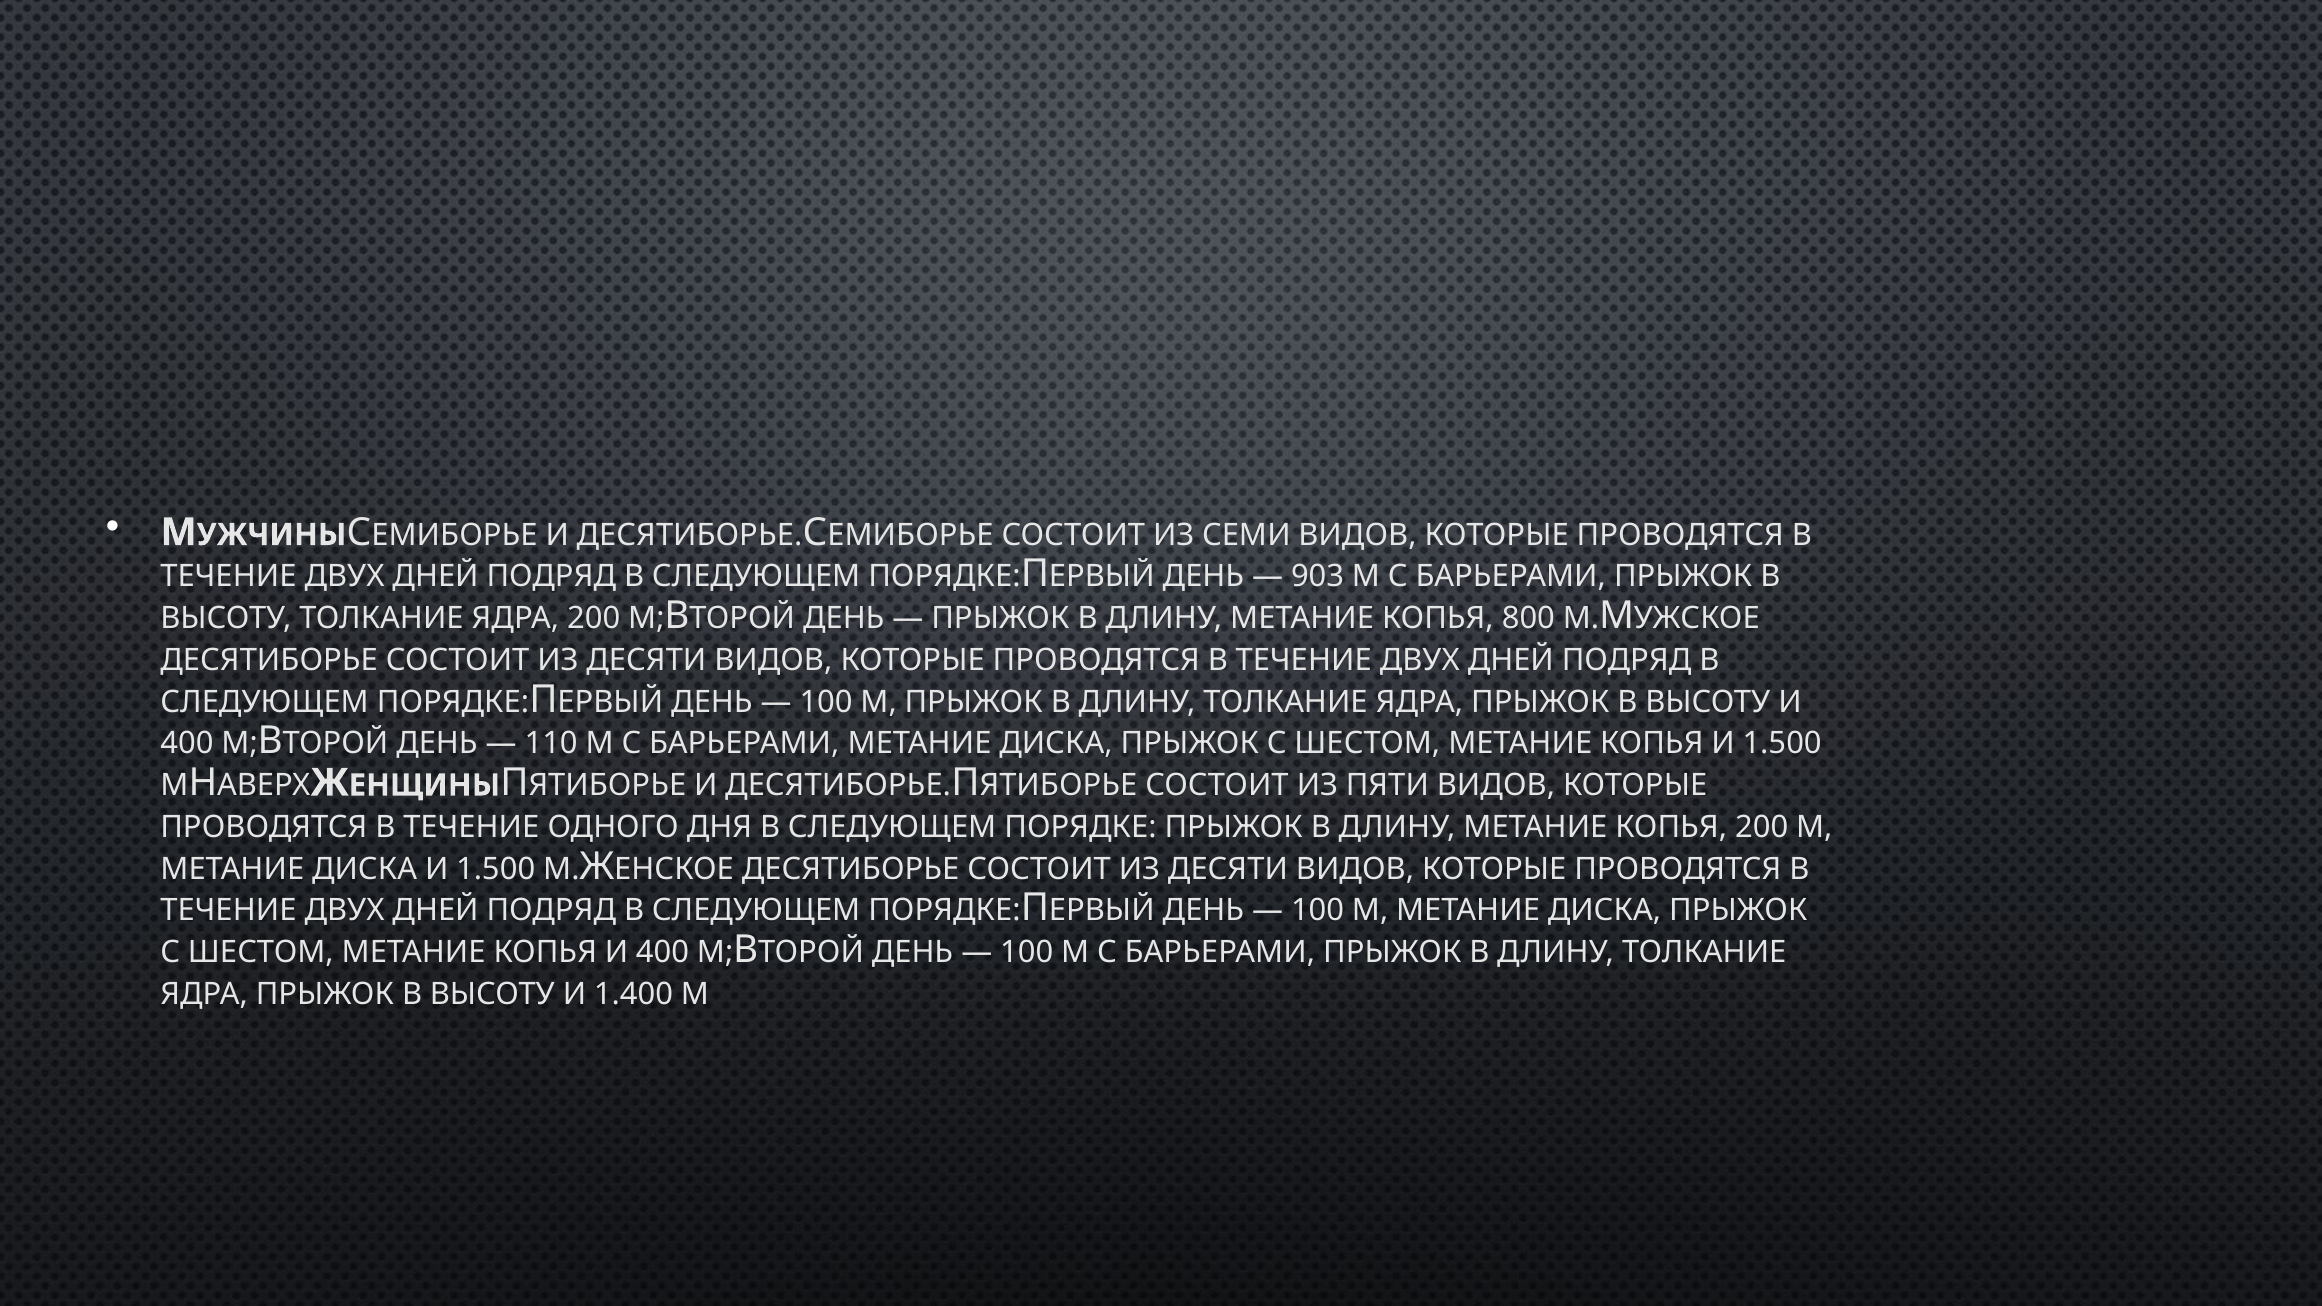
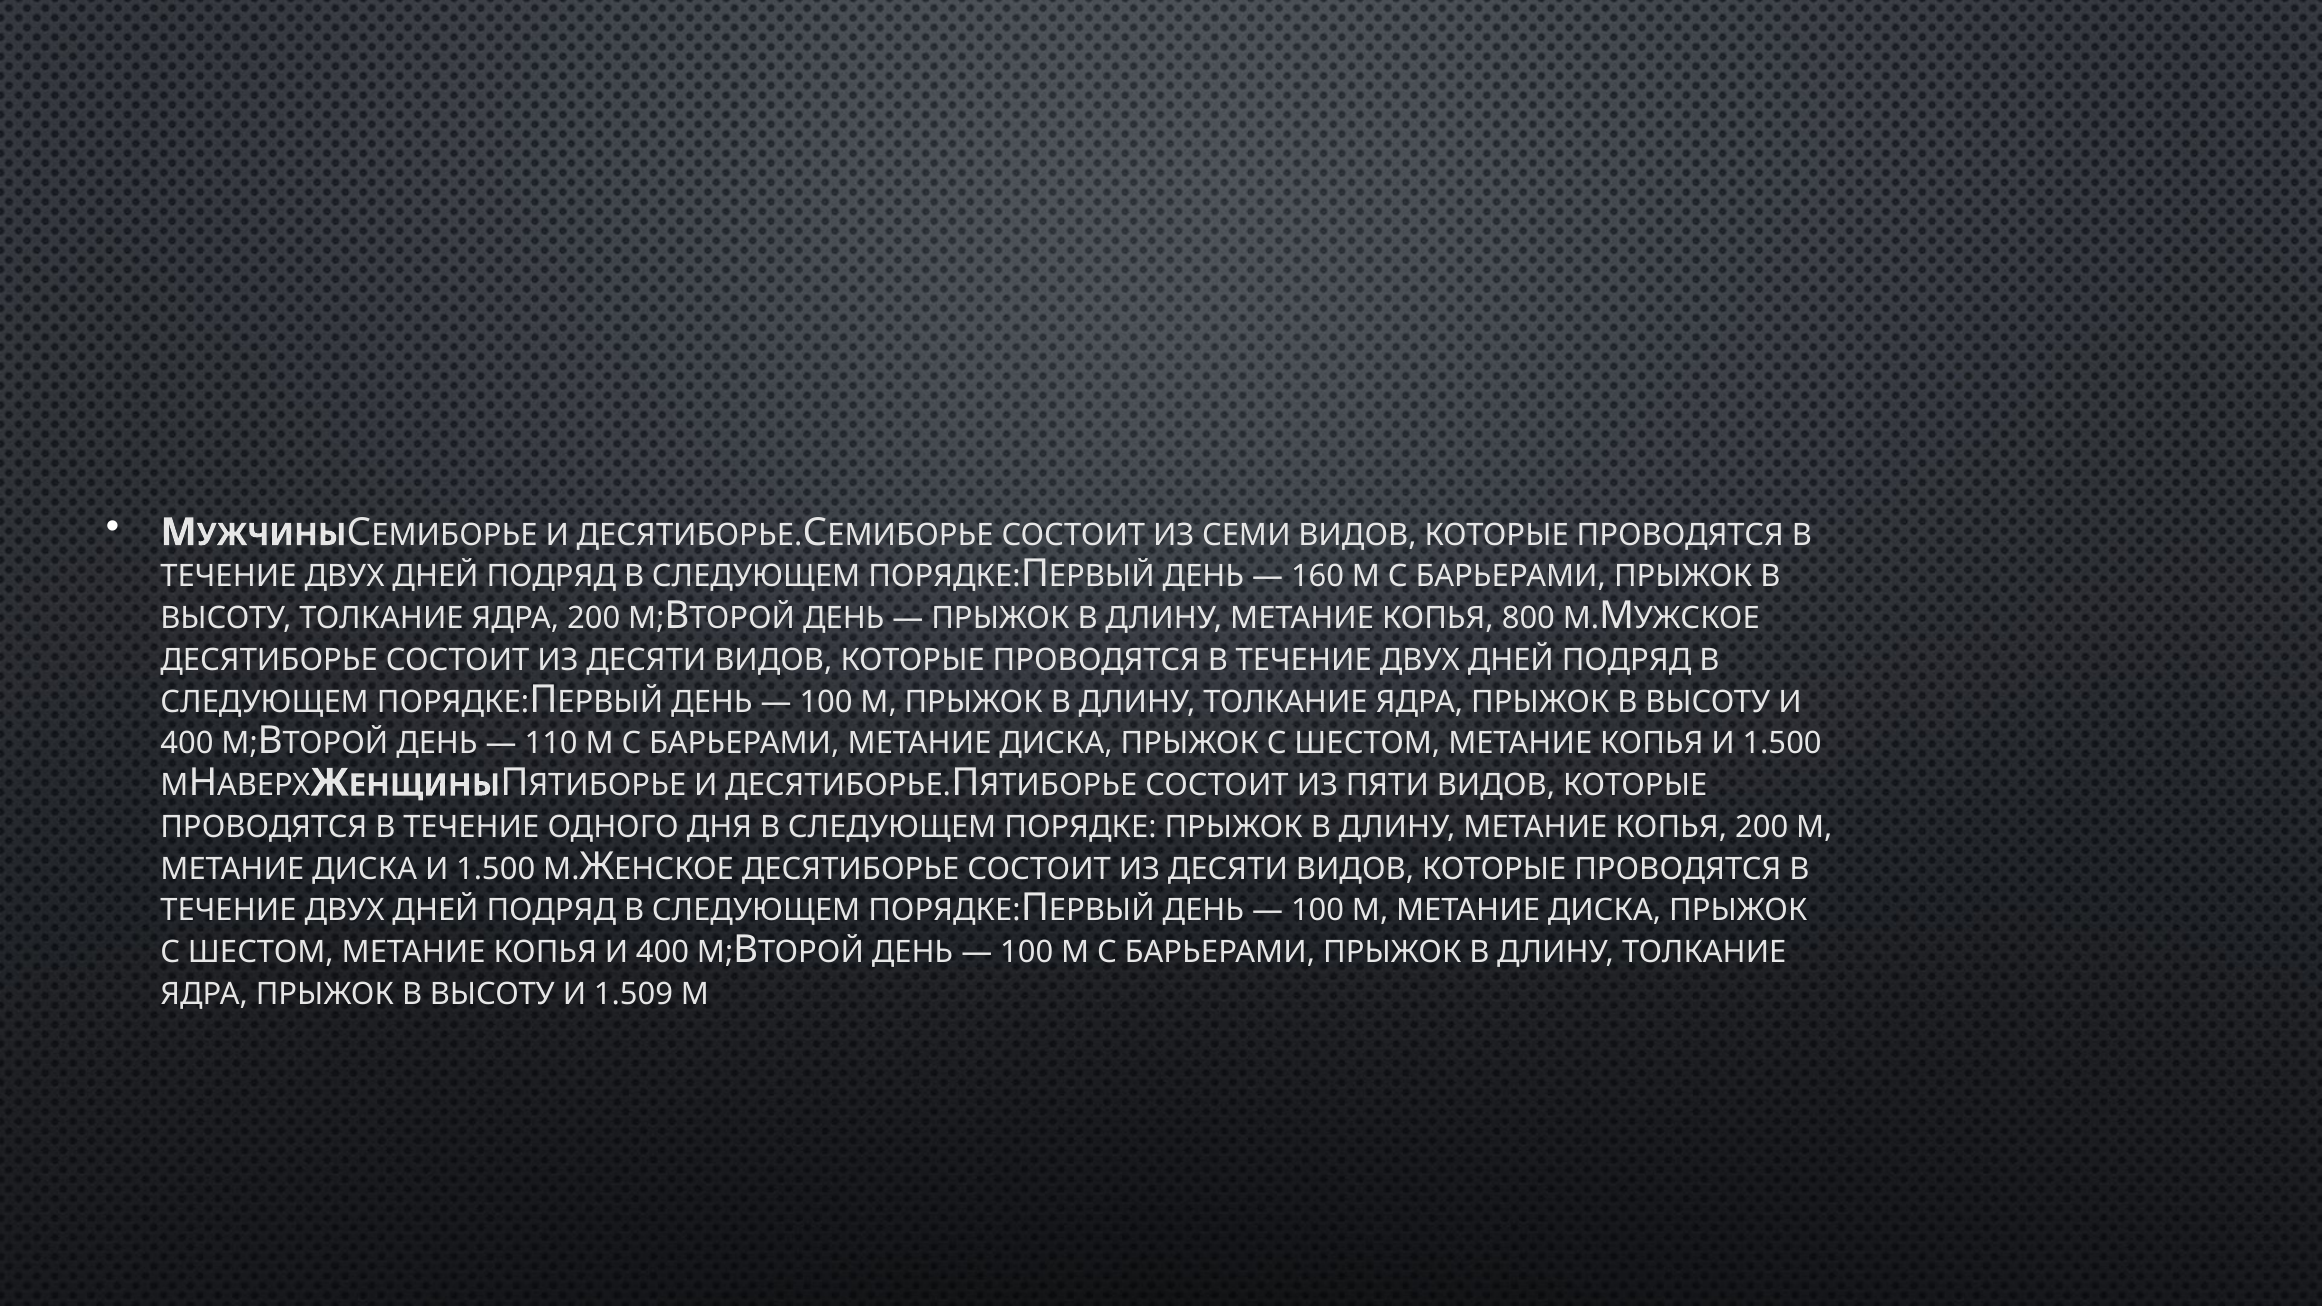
903: 903 -> 160
1.400: 1.400 -> 1.509
